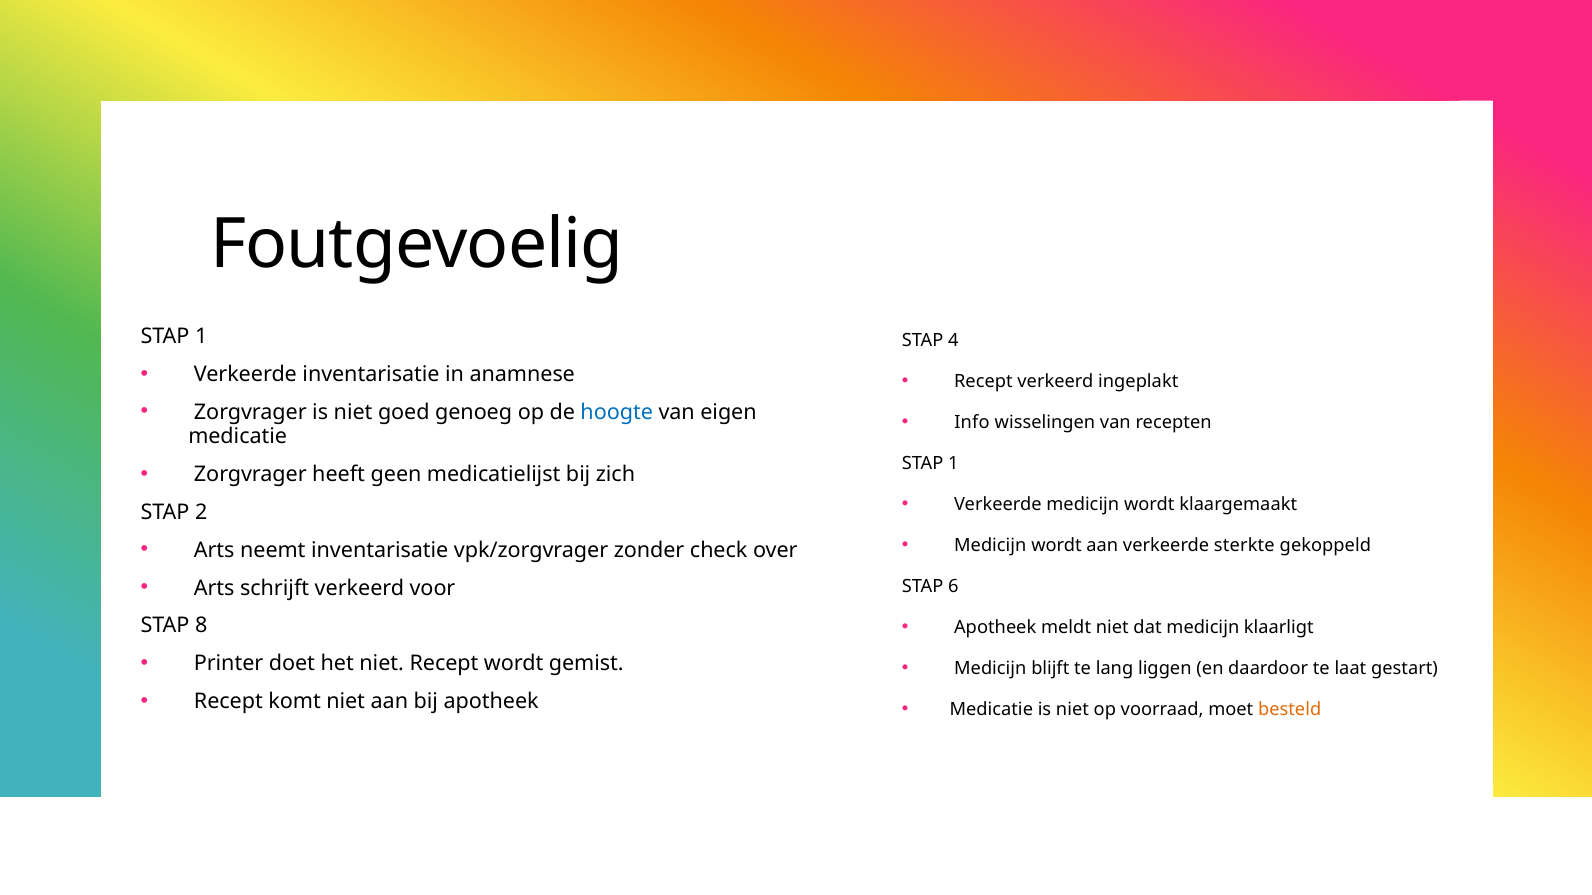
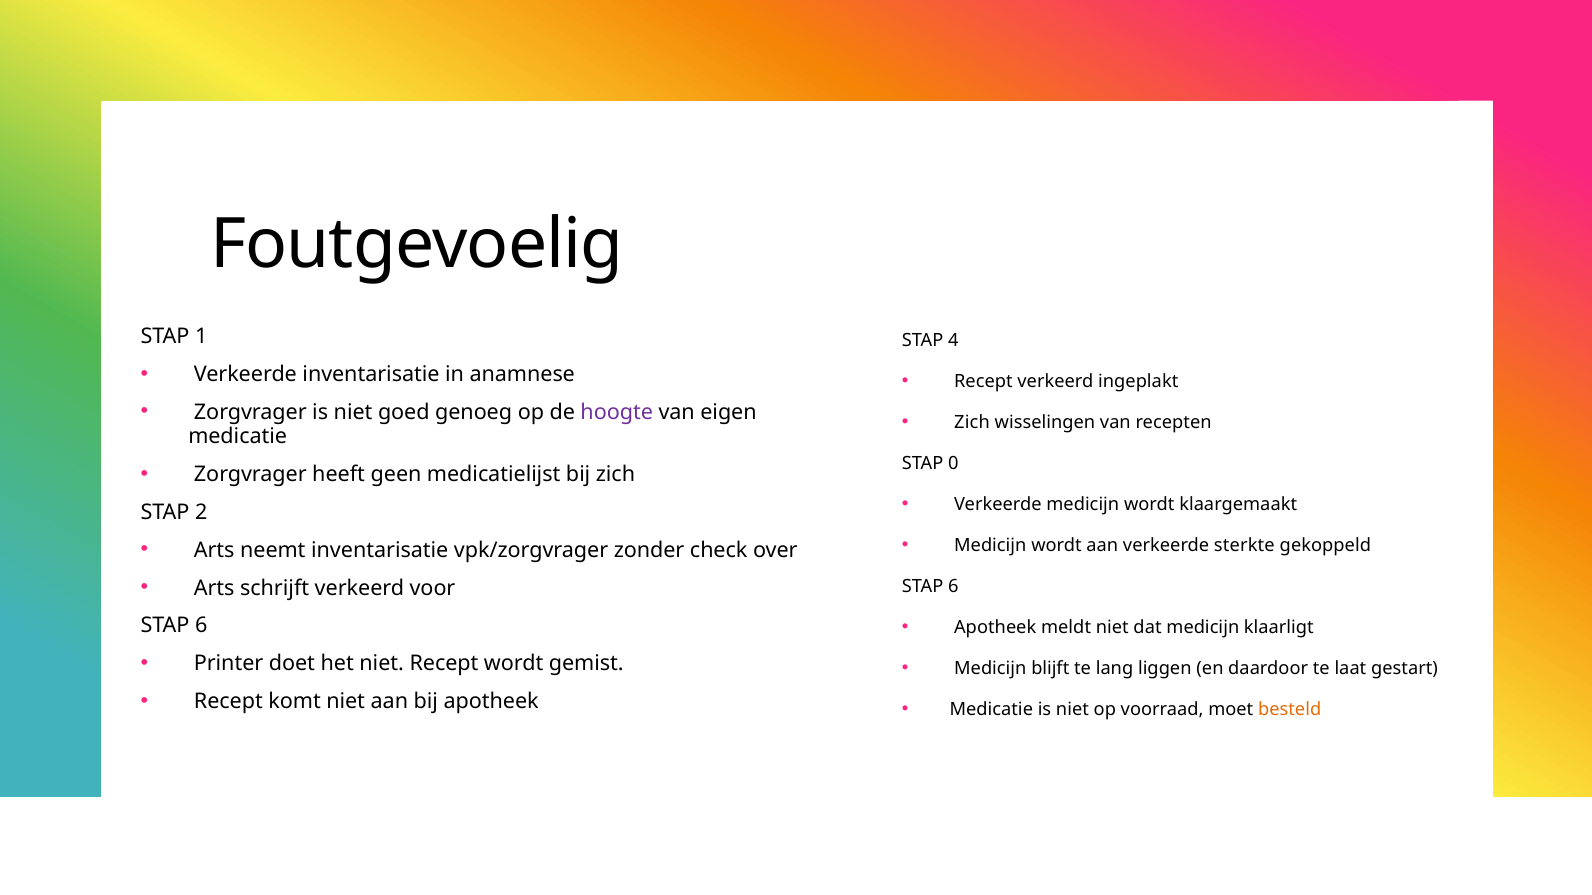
hoogte colour: blue -> purple
Info at (972, 423): Info -> Zich
1 at (953, 464): 1 -> 0
8 at (201, 626): 8 -> 6
